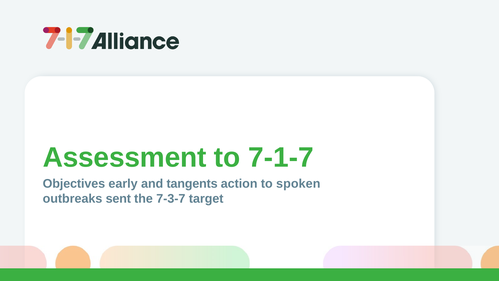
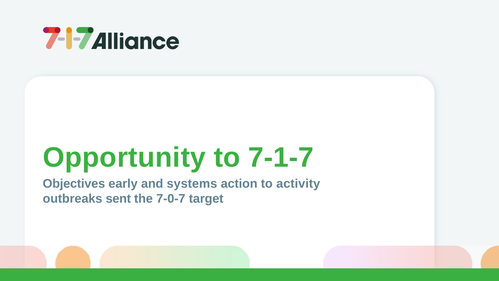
Assessment: Assessment -> Opportunity
tangents: tangents -> systems
spoken: spoken -> activity
7-3-7: 7-3-7 -> 7-0-7
